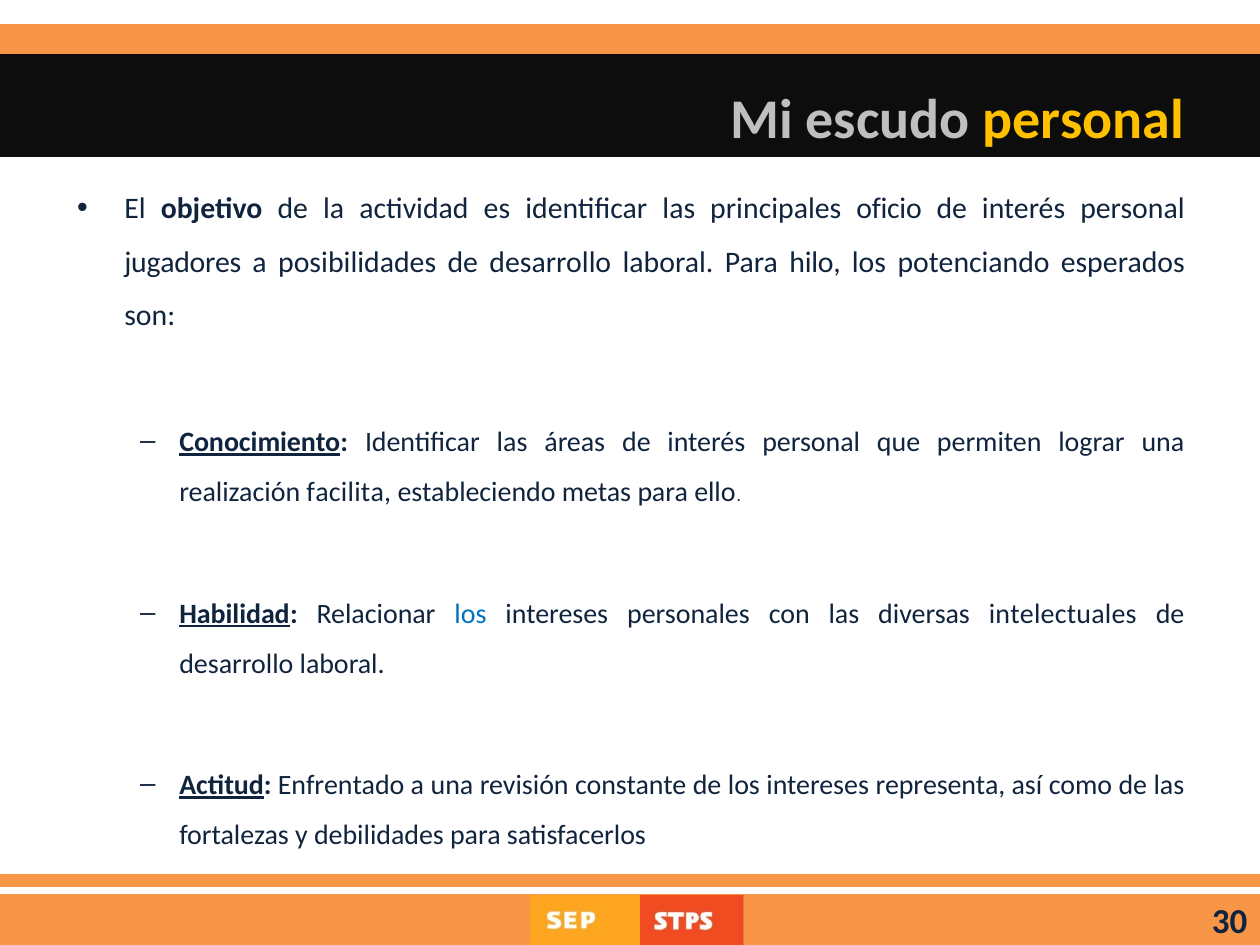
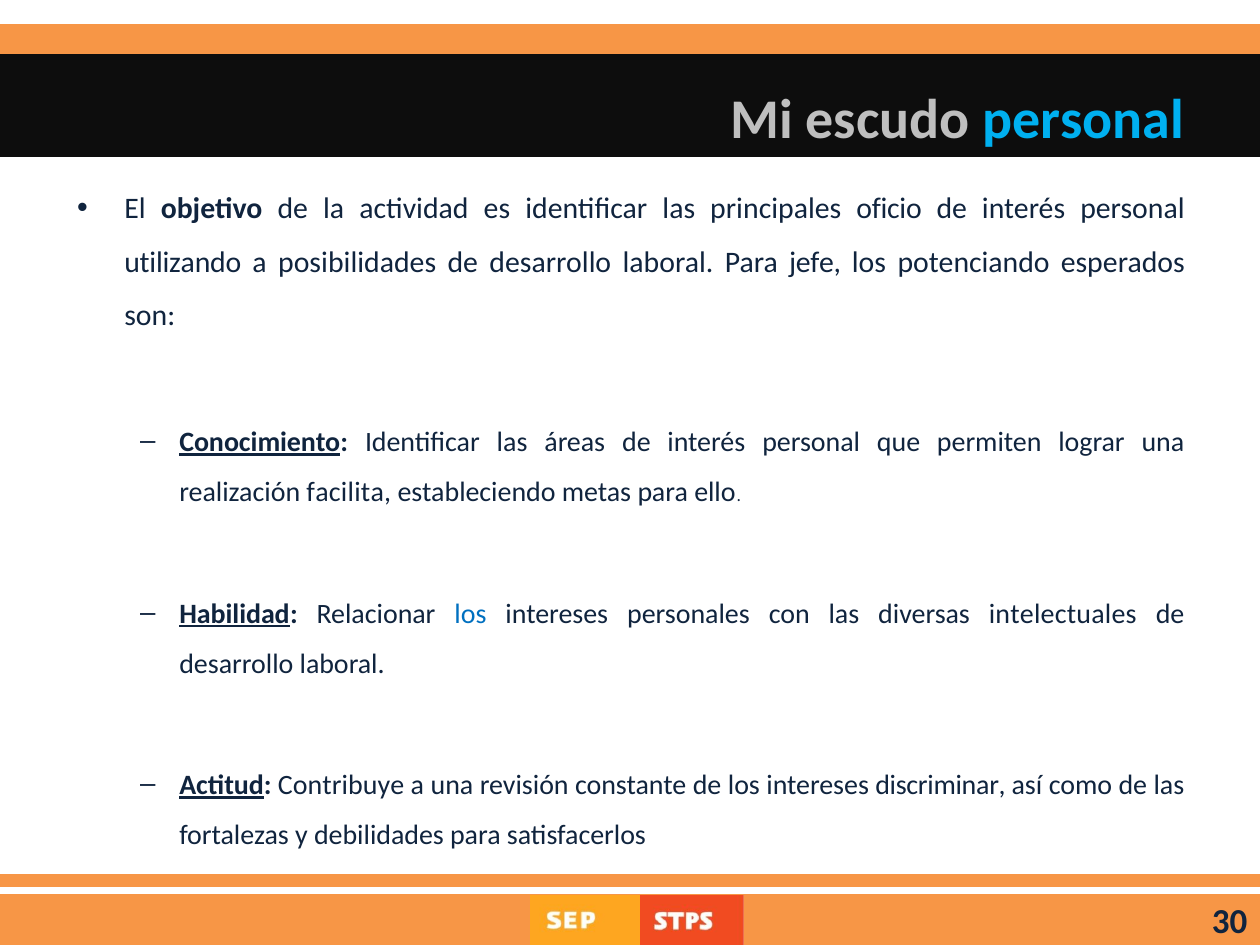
personal at (1083, 121) colour: yellow -> light blue
jugadores: jugadores -> utilizando
hilo: hilo -> jefe
Enfrentado: Enfrentado -> Contribuye
representa: representa -> discriminar
